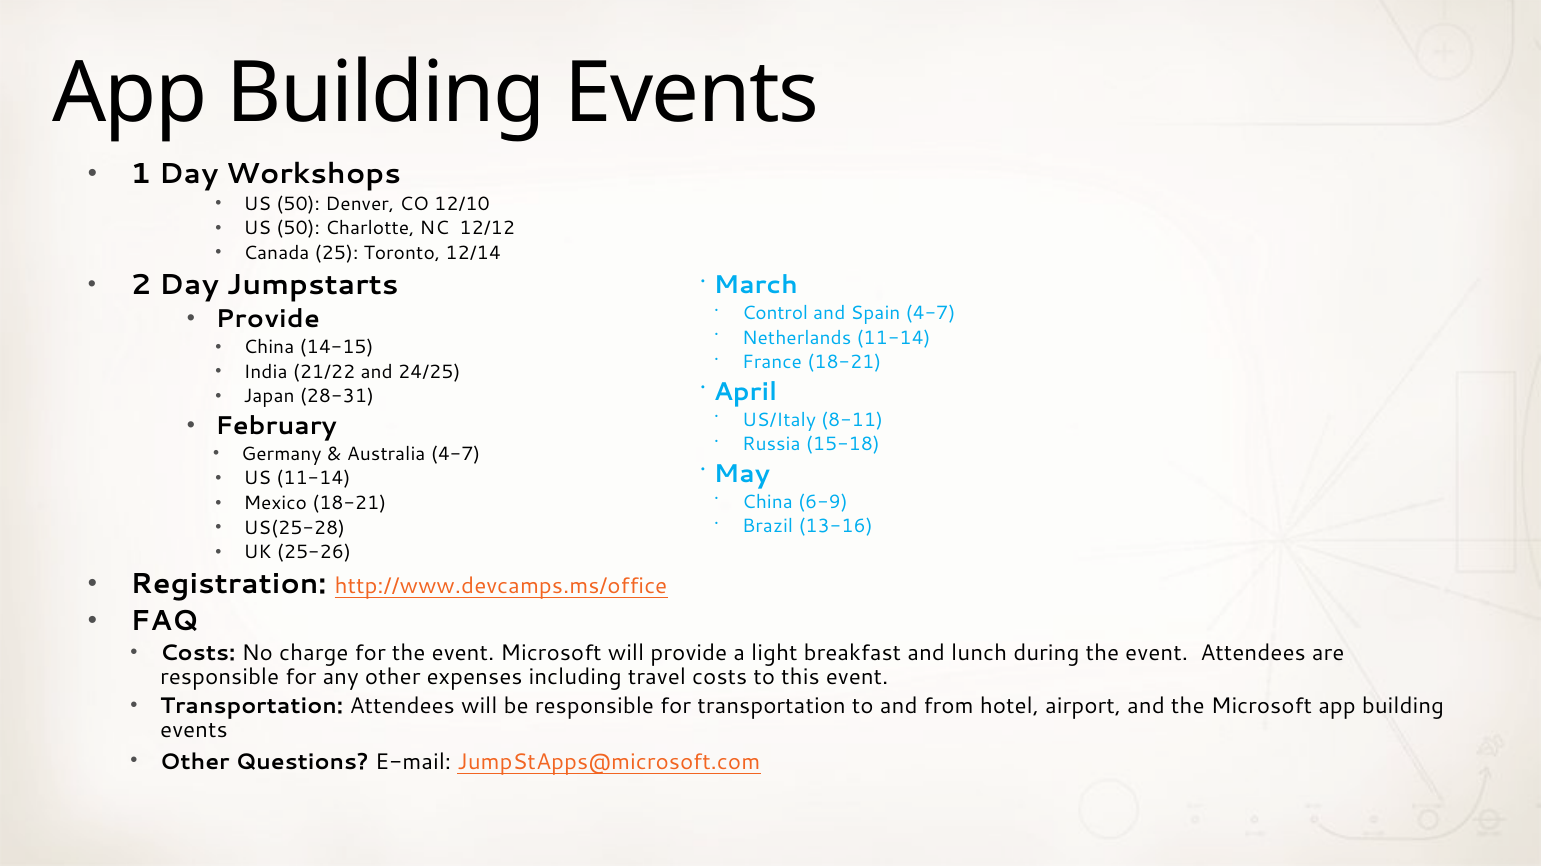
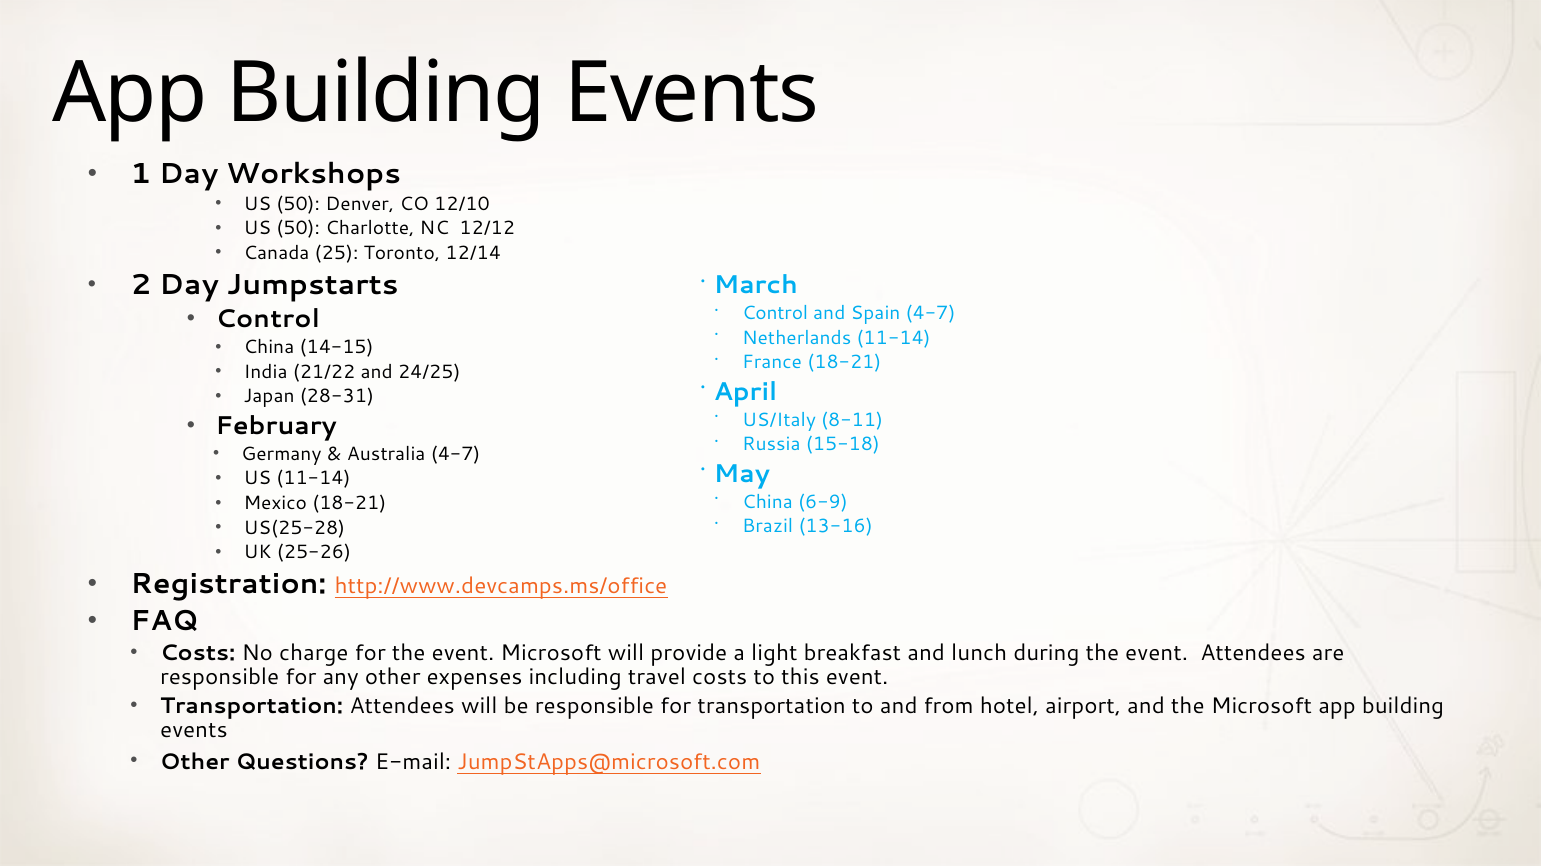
Provide at (268, 319): Provide -> Control
